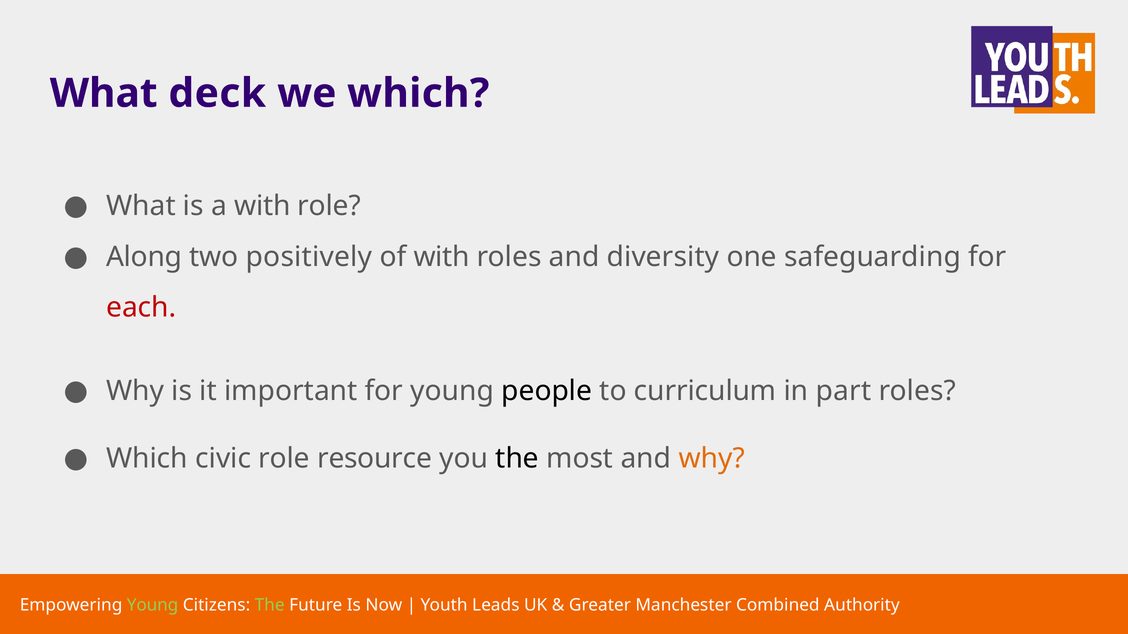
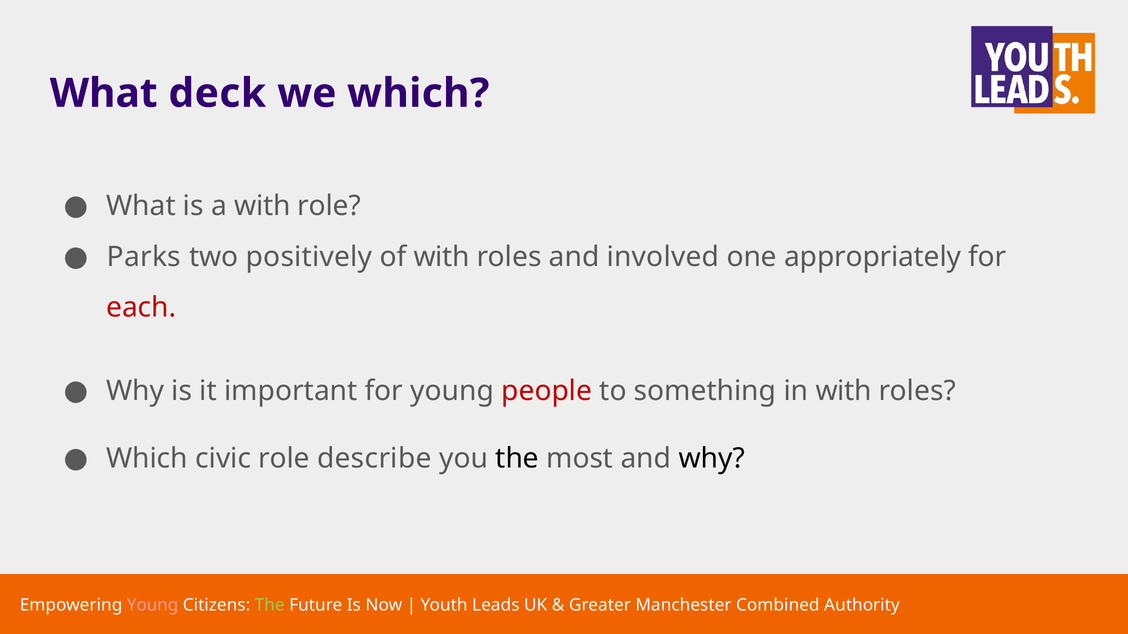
Along: Along -> Parks
diversity: diversity -> involved
safeguarding: safeguarding -> appropriately
people colour: black -> red
curriculum: curriculum -> something
in part: part -> with
resource: resource -> describe
why at (712, 459) colour: orange -> black
Young at (153, 606) colour: light green -> pink
